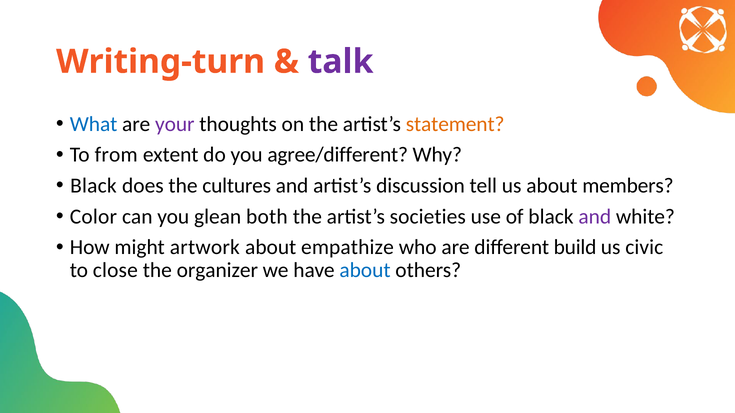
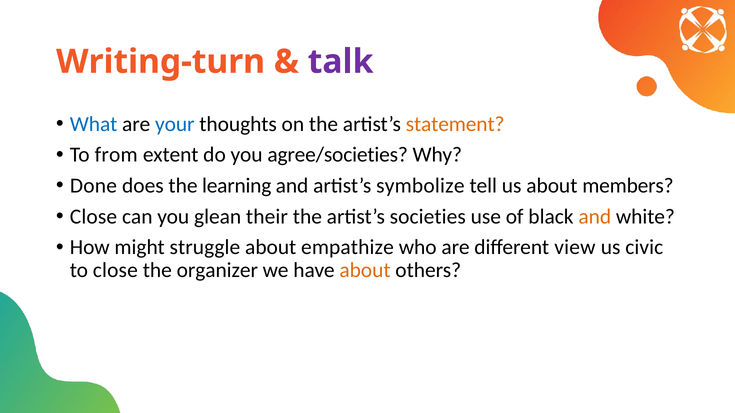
your colour: purple -> blue
agree/different: agree/different -> agree/societies
Black at (93, 186): Black -> Done
cultures: cultures -> learning
discussion: discussion -> symbolize
Color at (93, 217): Color -> Close
both: both -> their
and at (595, 217) colour: purple -> orange
artwork: artwork -> struggle
build: build -> view
about at (365, 271) colour: blue -> orange
